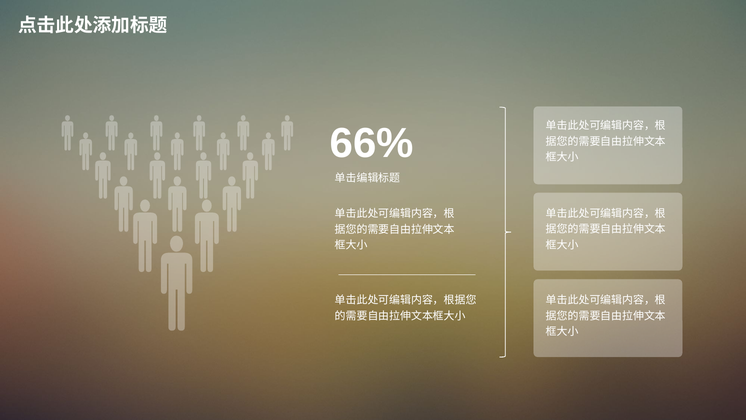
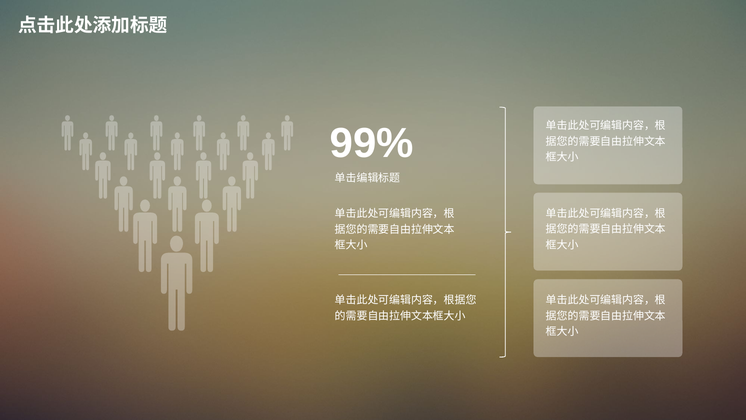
66%: 66% -> 99%
